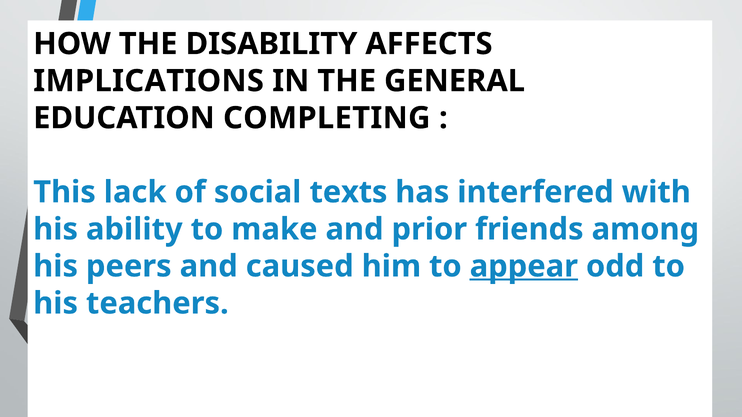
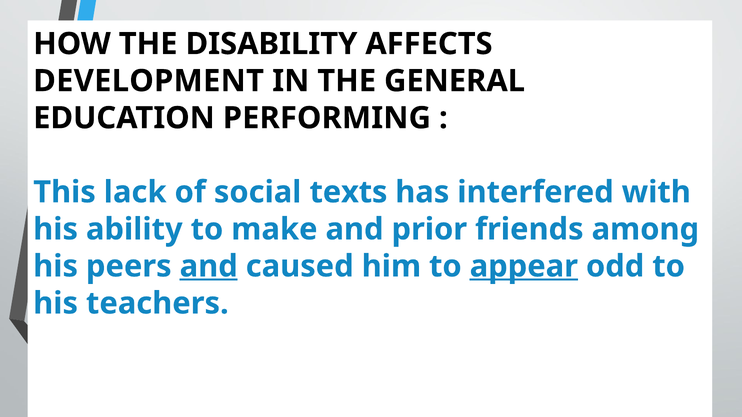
IMPLICATIONS: IMPLICATIONS -> DEVELOPMENT
COMPLETING: COMPLETING -> PERFORMING
and at (209, 267) underline: none -> present
